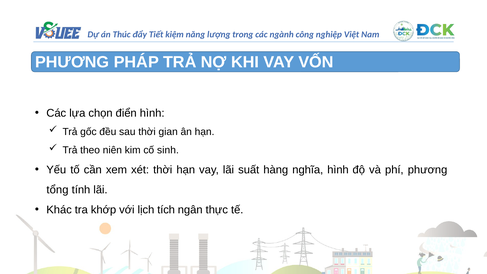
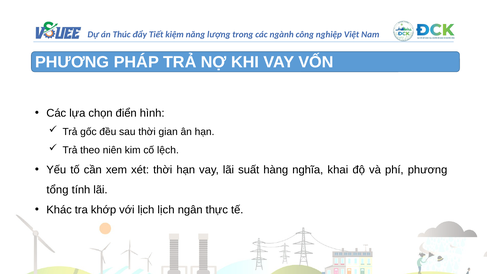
sinh: sinh -> lệch
nghĩa hình: hình -> khai
lịch tích: tích -> lịch
